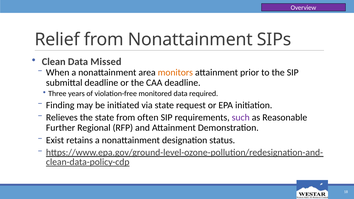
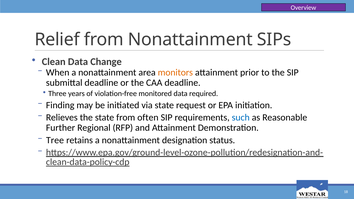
Missed: Missed -> Change
such colour: purple -> blue
Exist: Exist -> Tree
